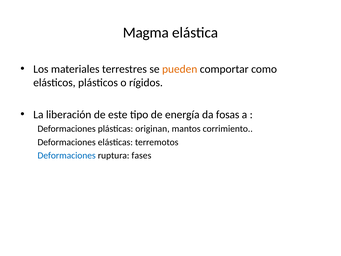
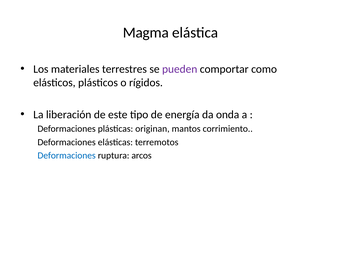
pueden colour: orange -> purple
fosas: fosas -> onda
fases: fases -> arcos
